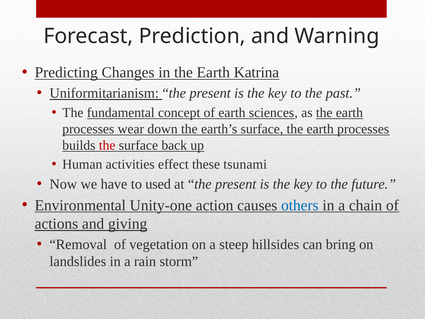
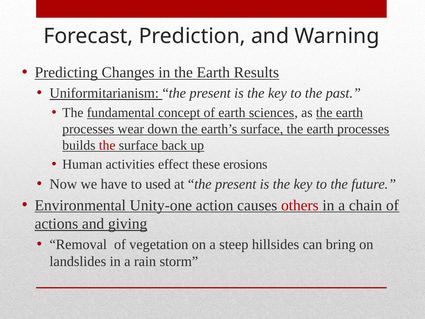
Katrina: Katrina -> Results
tsunami: tsunami -> erosions
others colour: blue -> red
